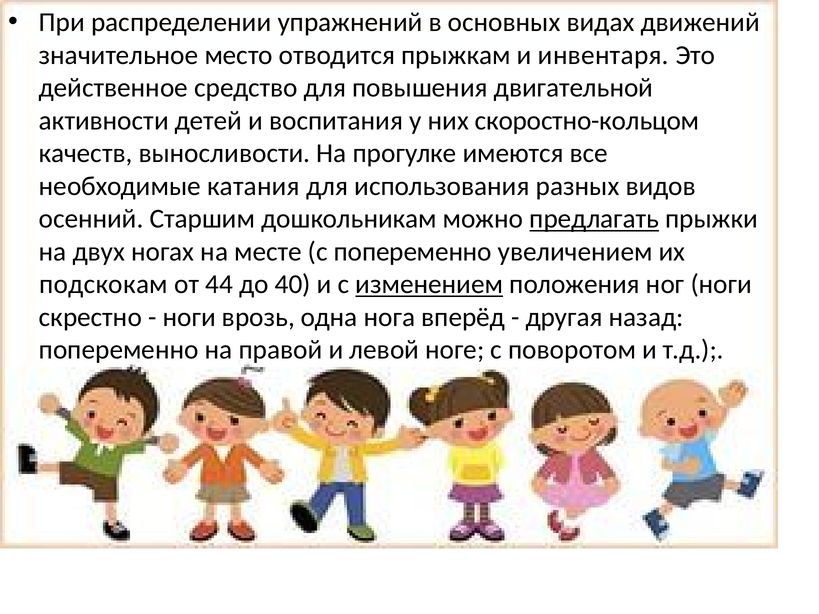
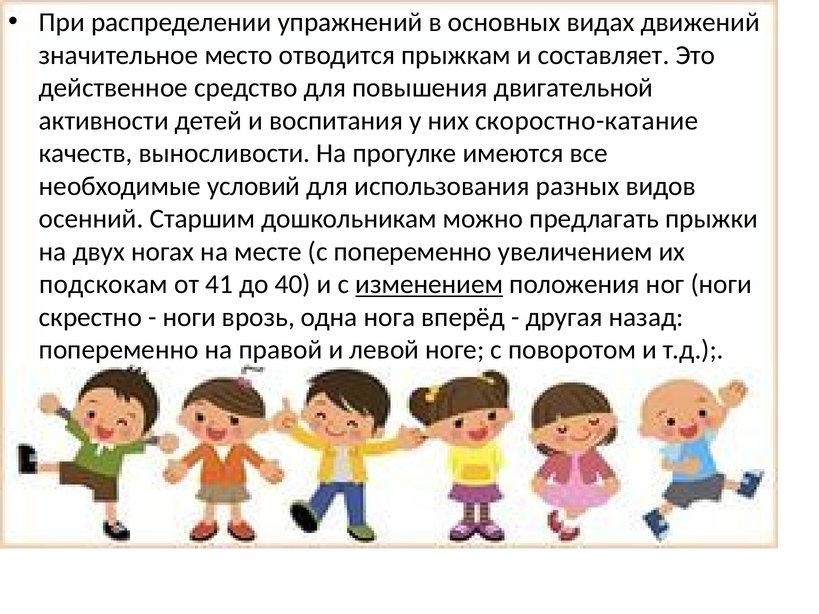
инвентаря: инвентаря -> составляет
скоростно-кольцом: скоростно-кольцом -> скоростно-катание
катания: катания -> условий
предлагать underline: present -> none
44: 44 -> 41
